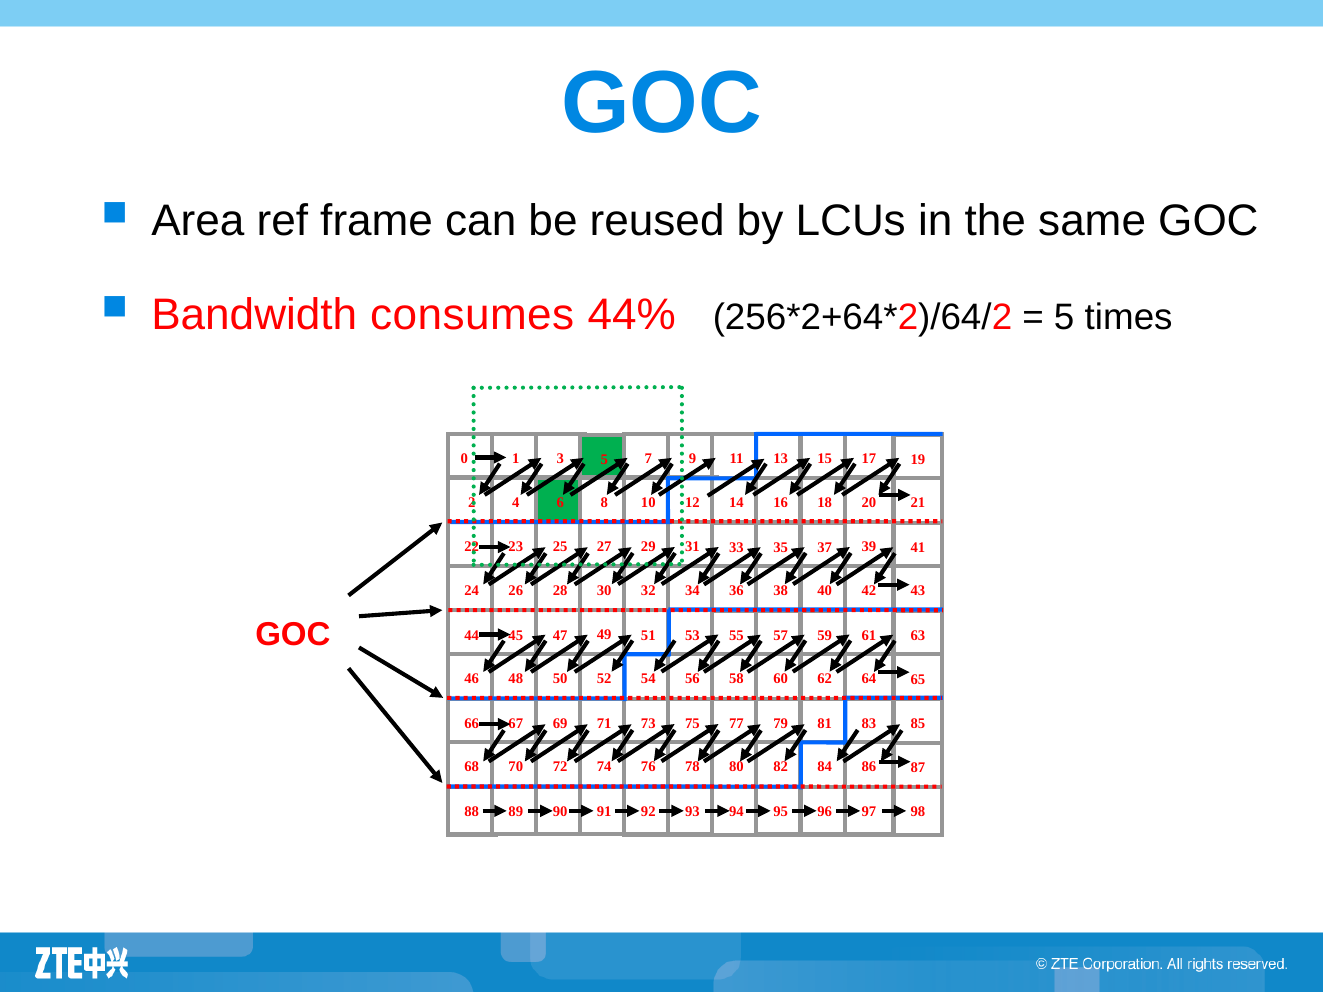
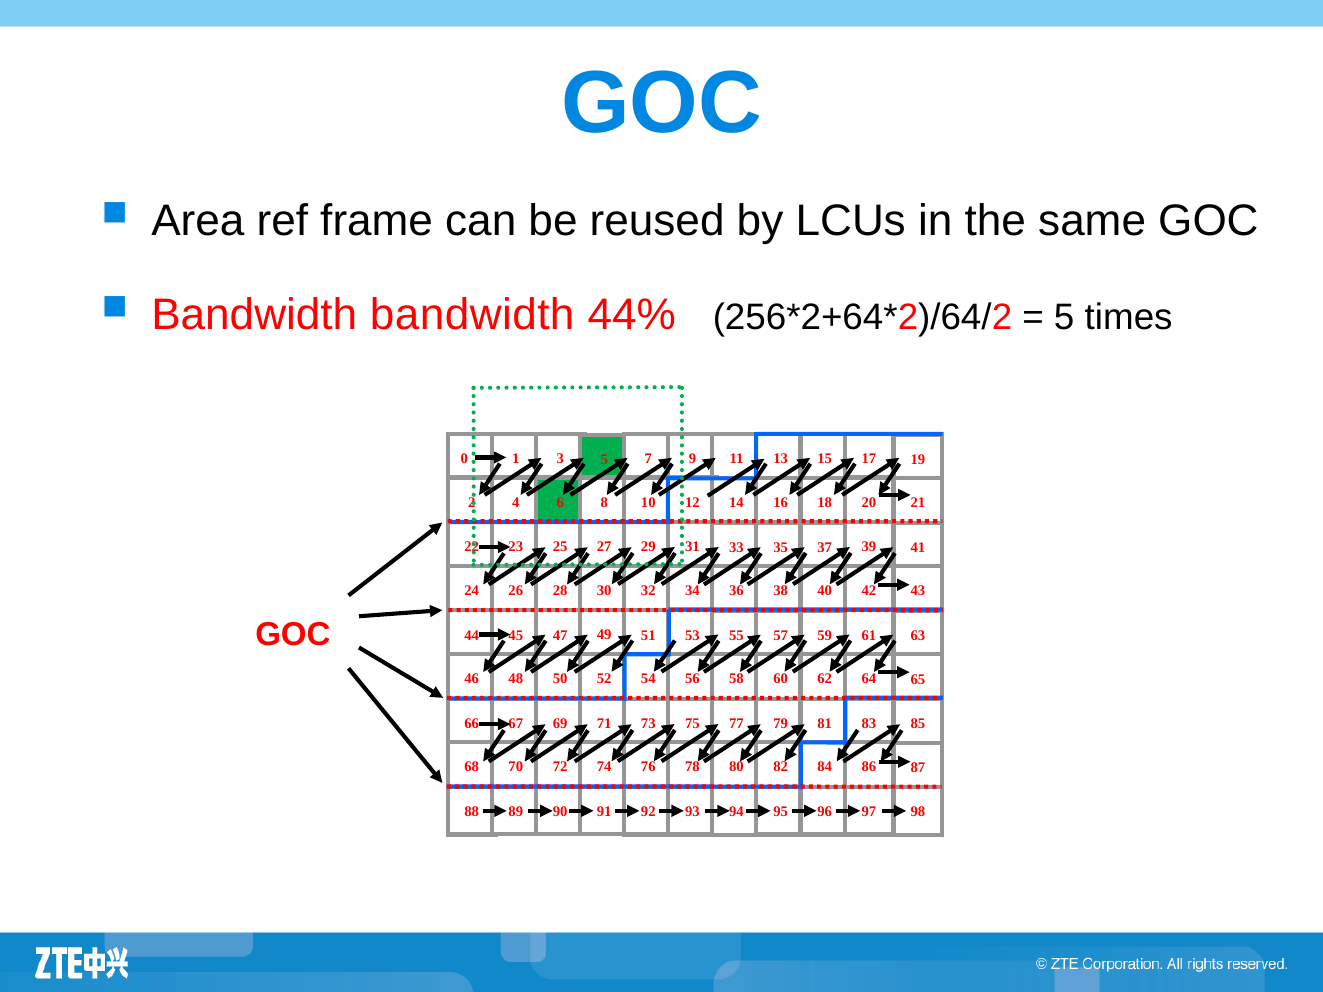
Bandwidth consumes: consumes -> bandwidth
